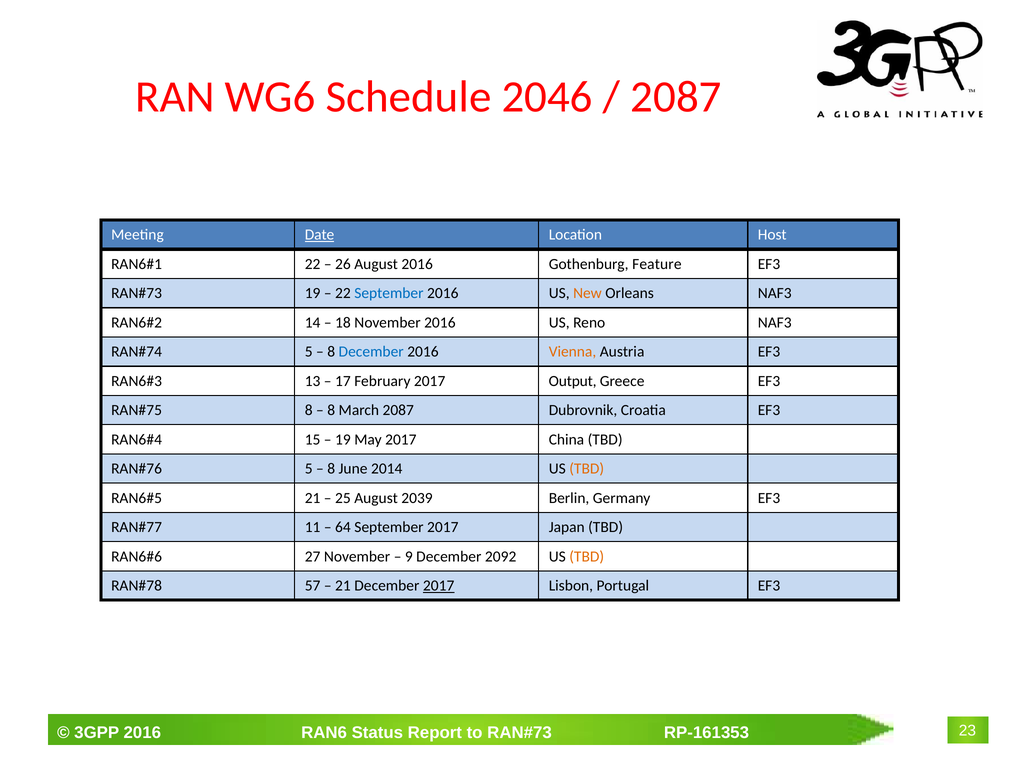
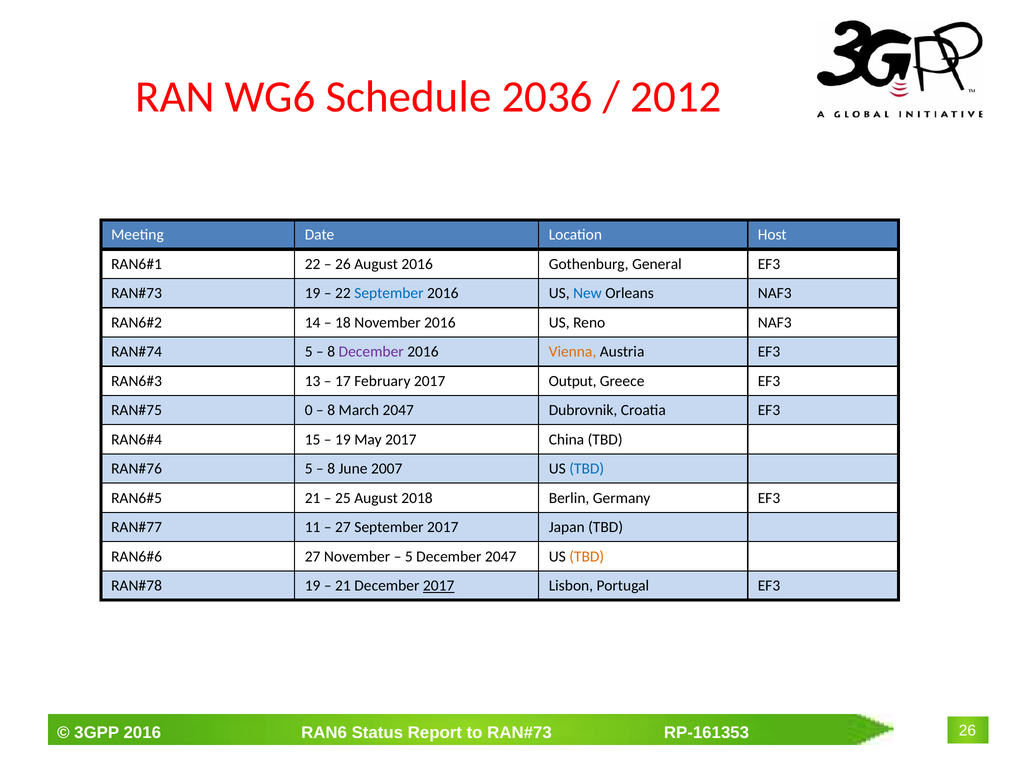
2046: 2046 -> 2036
2087 at (676, 97): 2087 -> 2012
Date underline: present -> none
Feature: Feature -> General
New colour: orange -> blue
December at (371, 352) colour: blue -> purple
8 at (309, 410): 8 -> 0
March 2087: 2087 -> 2047
2014: 2014 -> 2007
TBD at (587, 469) colour: orange -> blue
2039: 2039 -> 2018
64 at (343, 527): 64 -> 27
9 at (409, 556): 9 -> 5
December 2092: 2092 -> 2047
57 at (313, 586): 57 -> 19
23 at (967, 731): 23 -> 26
